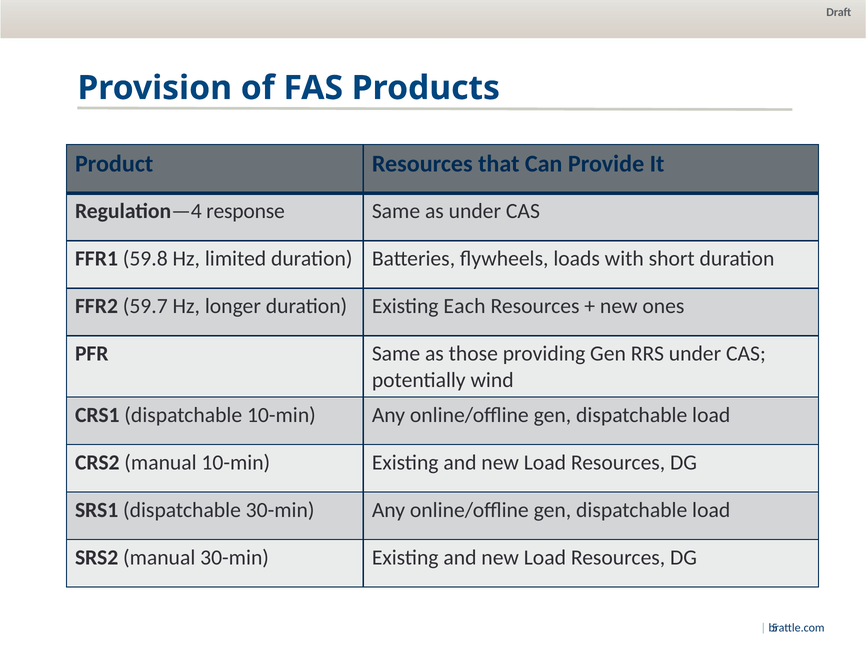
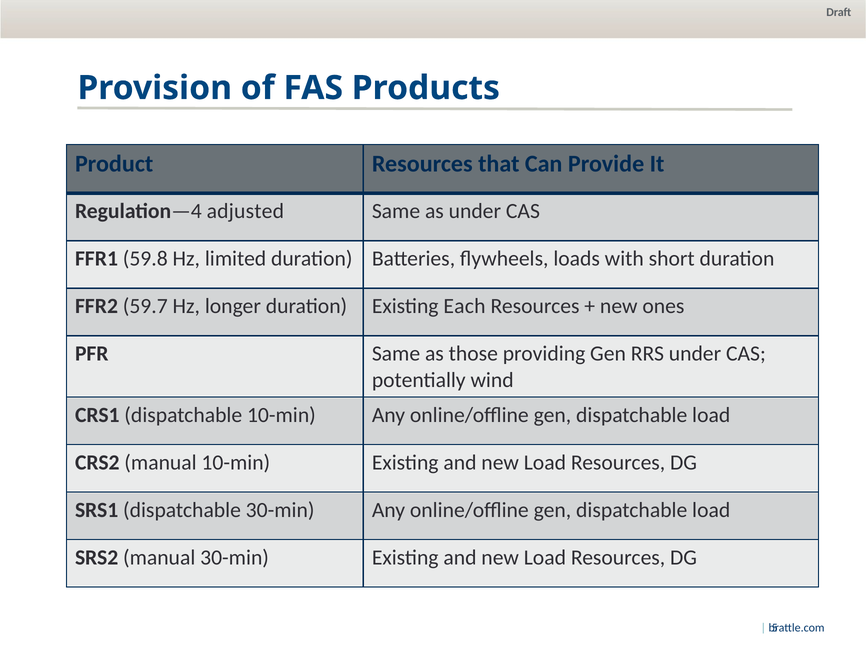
response: response -> adjusted
